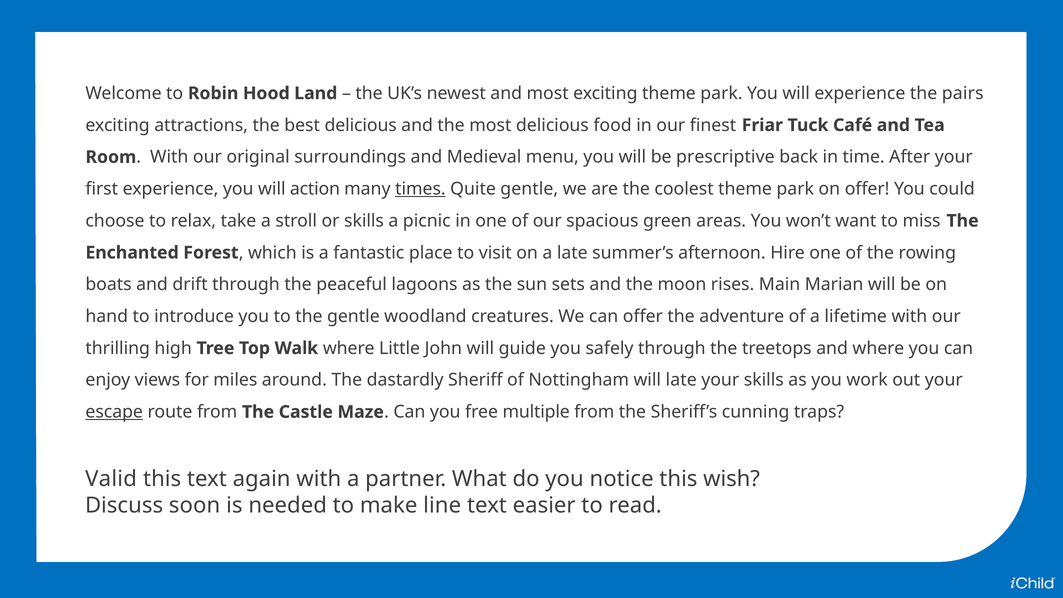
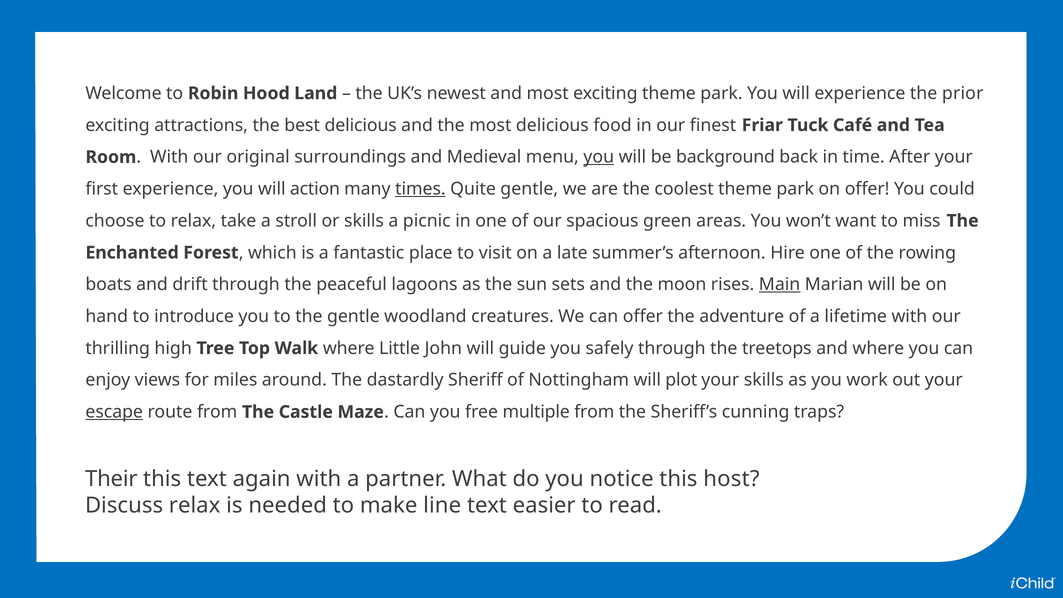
pairs: pairs -> prior
you at (599, 157) underline: none -> present
prescriptive: prescriptive -> background
Main underline: none -> present
will late: late -> plot
Valid: Valid -> Their
wish: wish -> host
Discuss soon: soon -> relax
